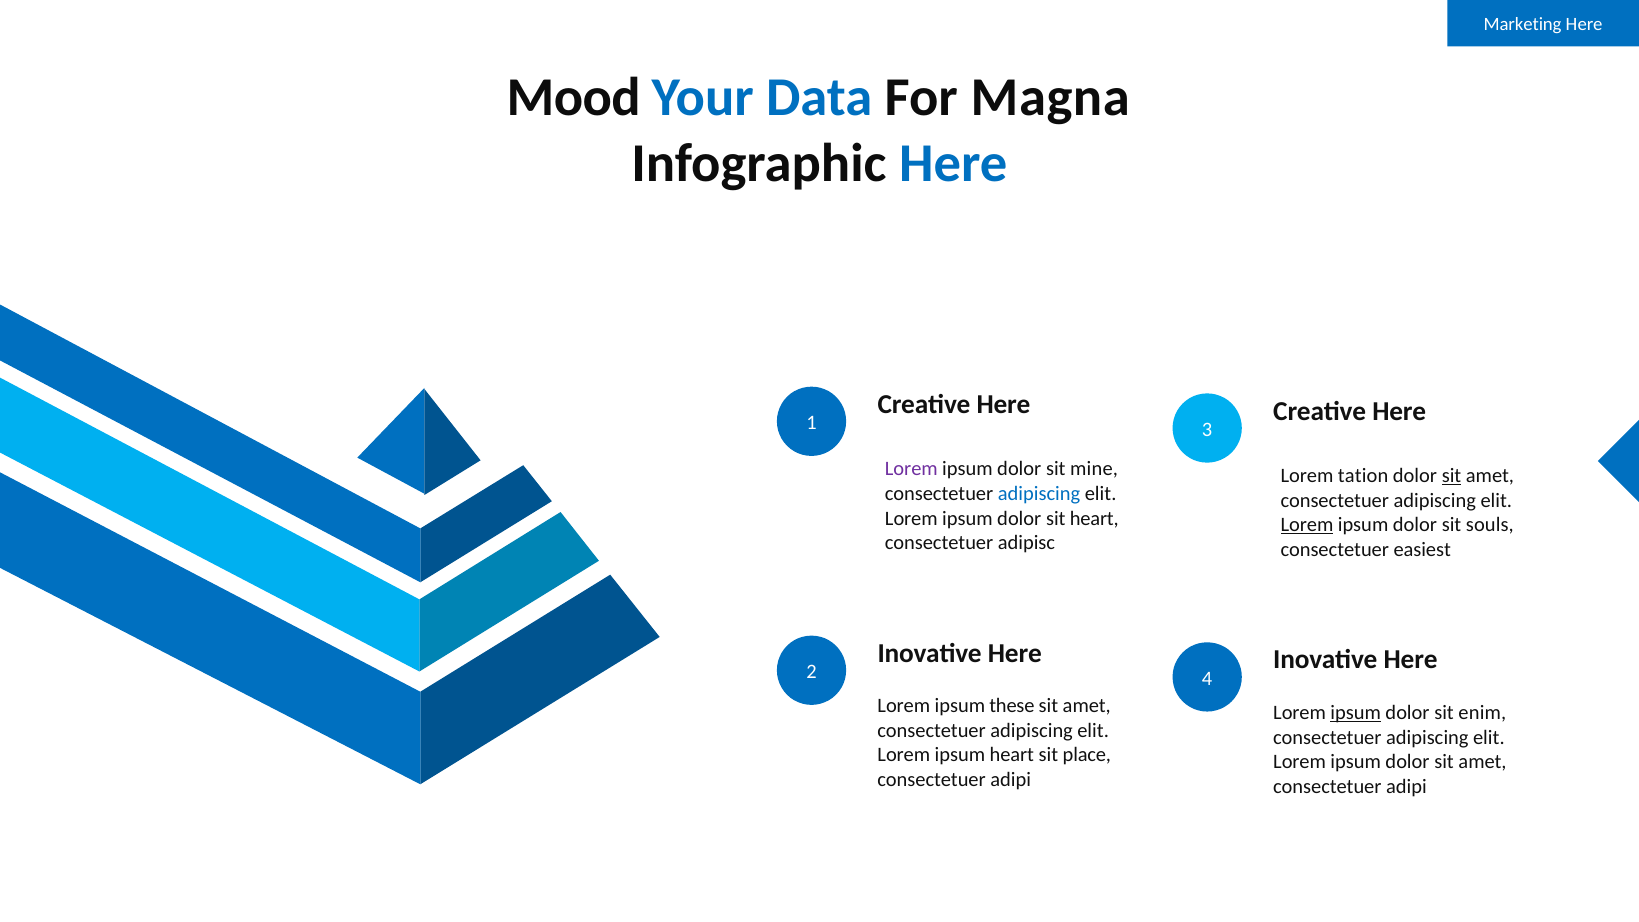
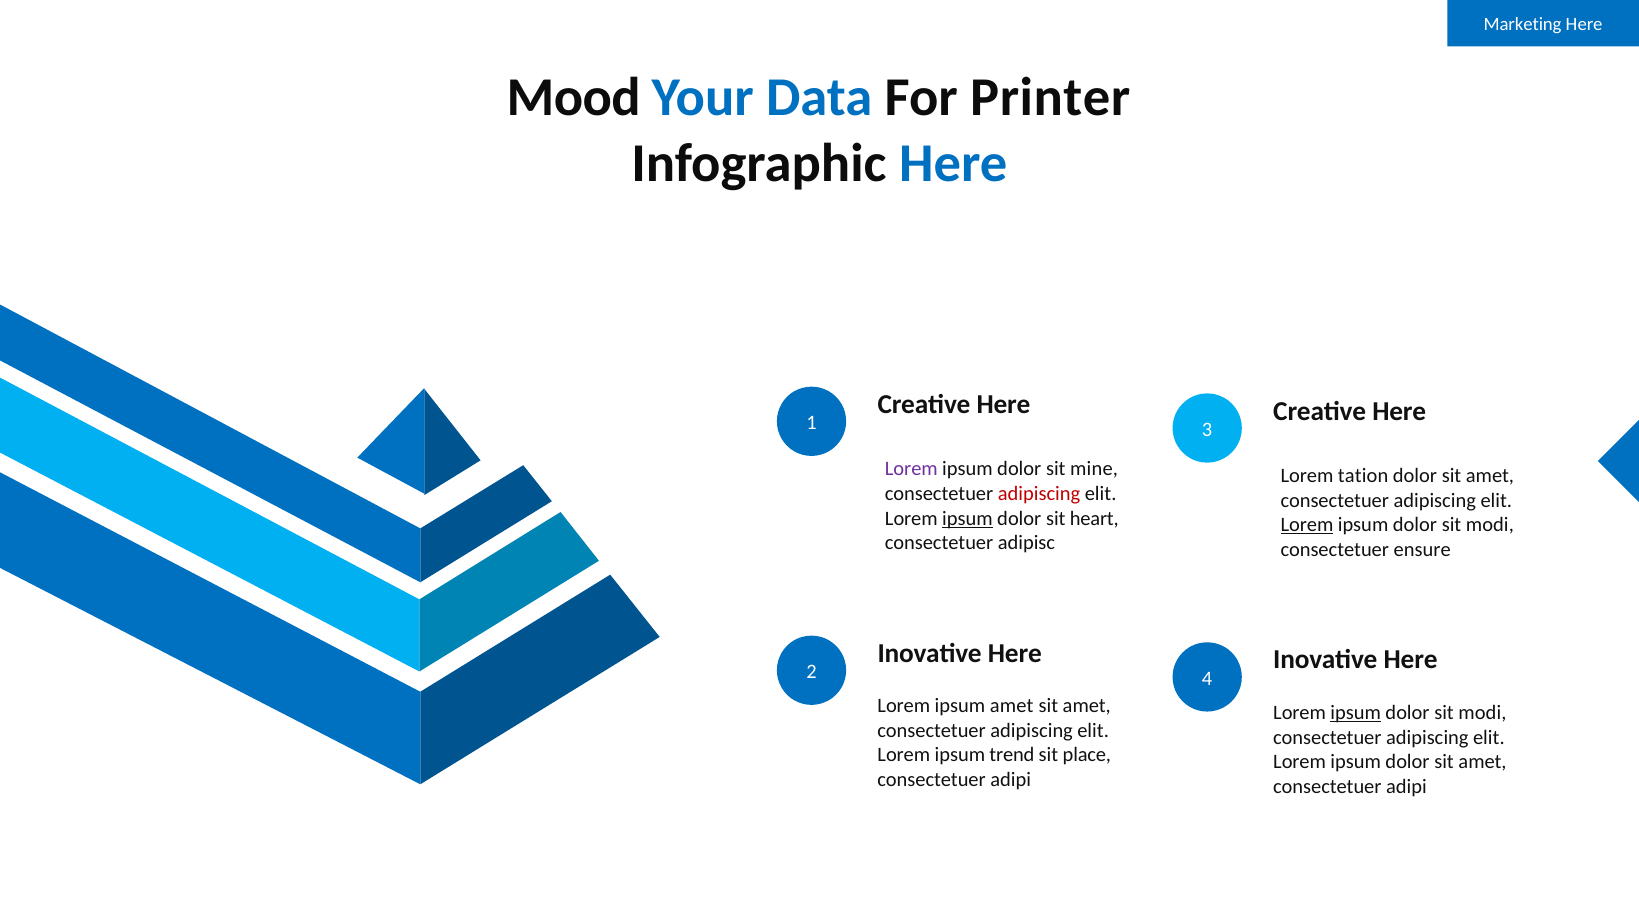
Magna: Magna -> Printer
sit at (1452, 476) underline: present -> none
adipiscing at (1039, 494) colour: blue -> red
ipsum at (967, 518) underline: none -> present
souls at (1490, 525): souls -> modi
easiest: easiest -> ensure
ipsum these: these -> amet
enim at (1482, 713): enim -> modi
ipsum heart: heart -> trend
